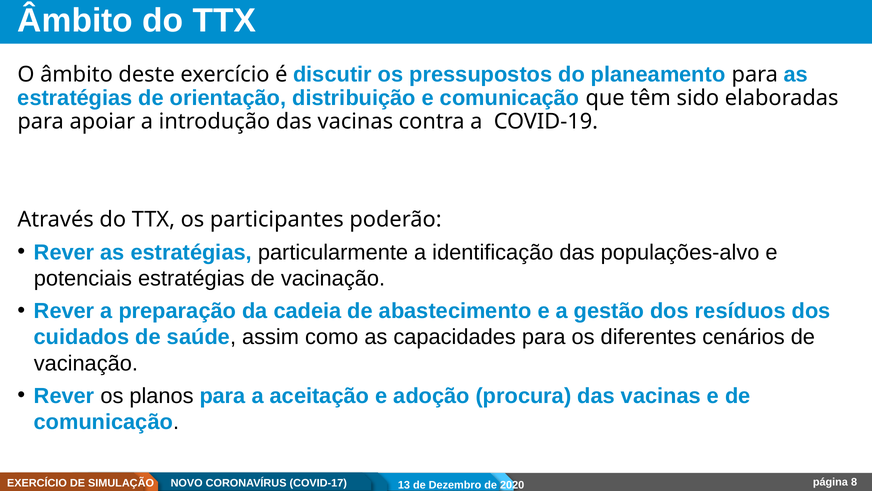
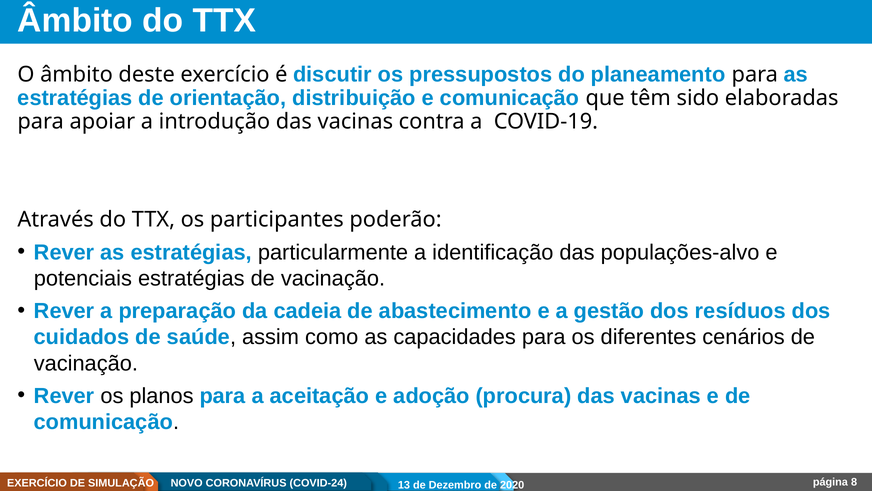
COVID-17: COVID-17 -> COVID-24
